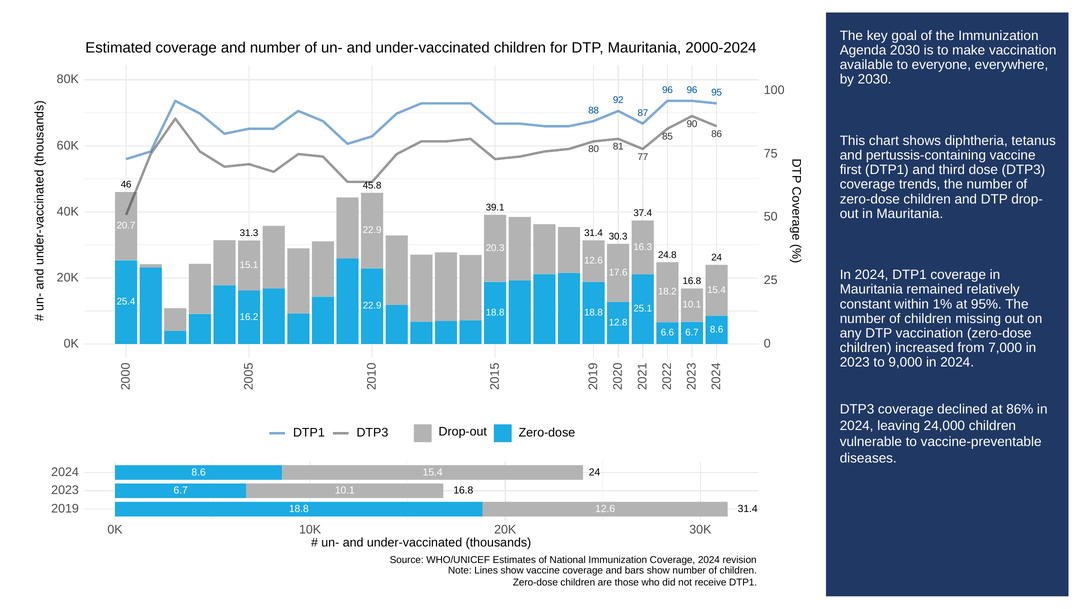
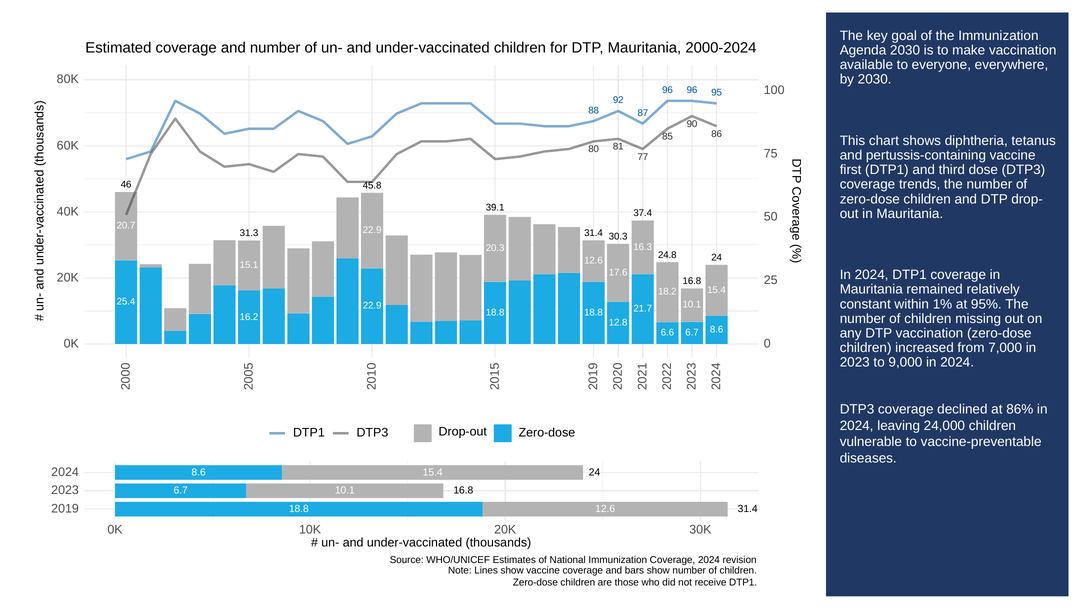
25.1: 25.1 -> 21.7
